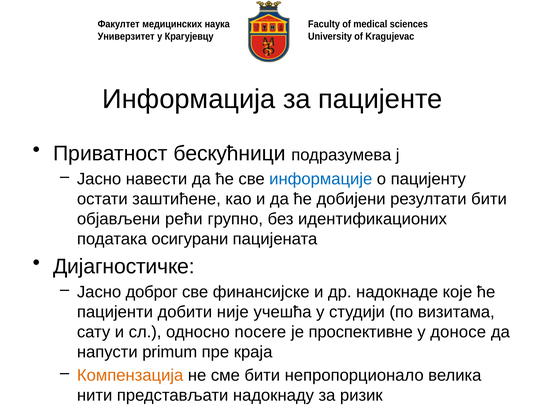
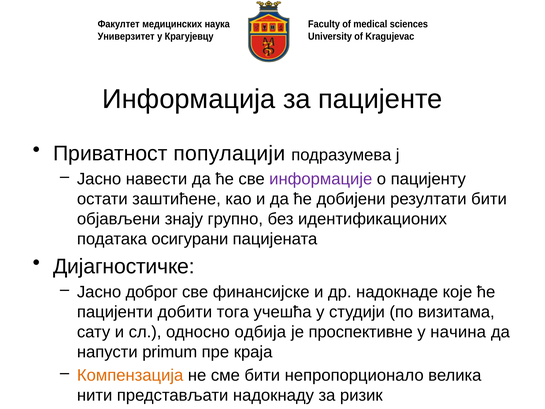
бескућници: бескућници -> популацији
информације colour: blue -> purple
рећи: рећи -> знају
није: није -> тога
nocere: nocere -> одбија
доносе: доносе -> начина
